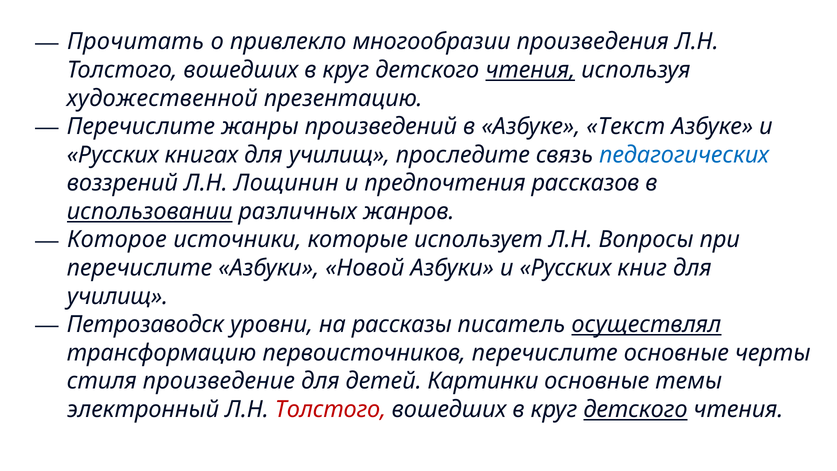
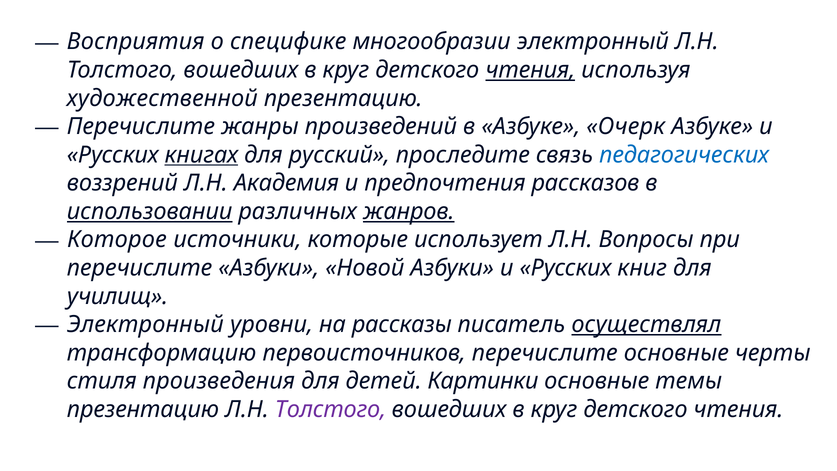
Прочитать: Прочитать -> Восприятия
привлекло: привлекло -> специфике
многообразии произведения: произведения -> электронный
Текст: Текст -> Очерк
книгах underline: none -> present
училищ at (339, 155): училищ -> русский
Лощинин: Лощинин -> Академия
жанров underline: none -> present
Петрозаводск at (145, 324): Петрозаводск -> Электронный
произведение: произведение -> произведения
электронный at (143, 409): электронный -> презентацию
Толстого at (330, 409) colour: red -> purple
детского at (636, 409) underline: present -> none
